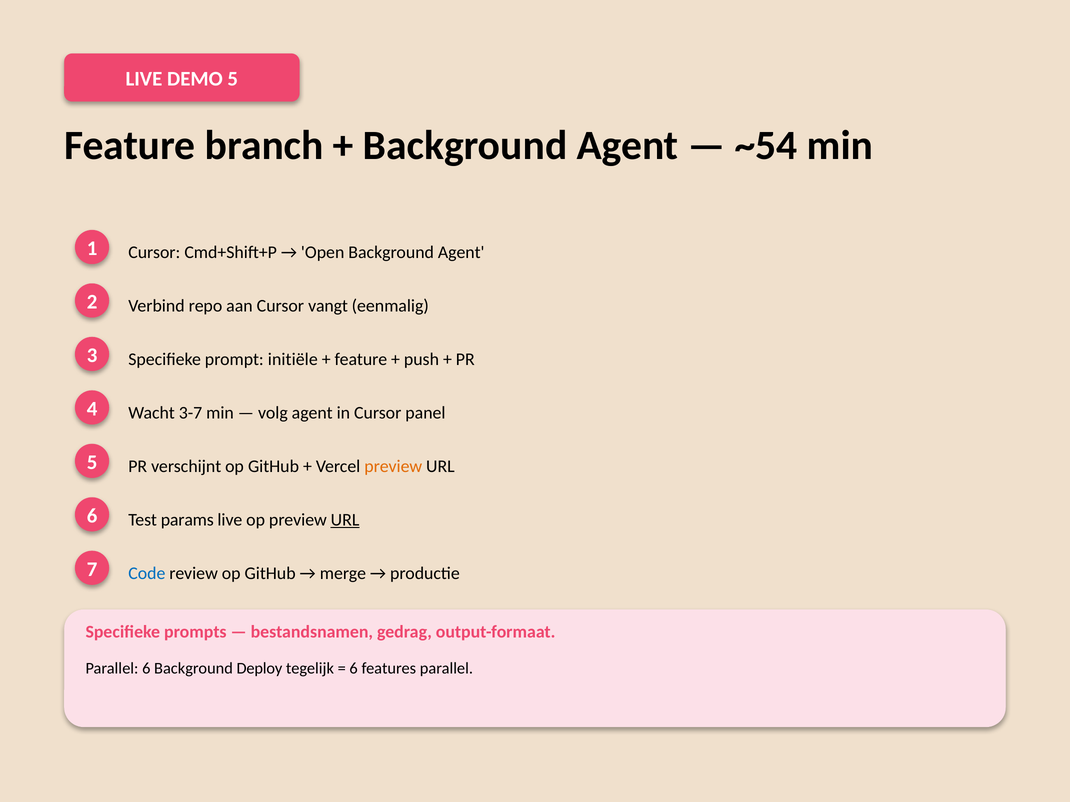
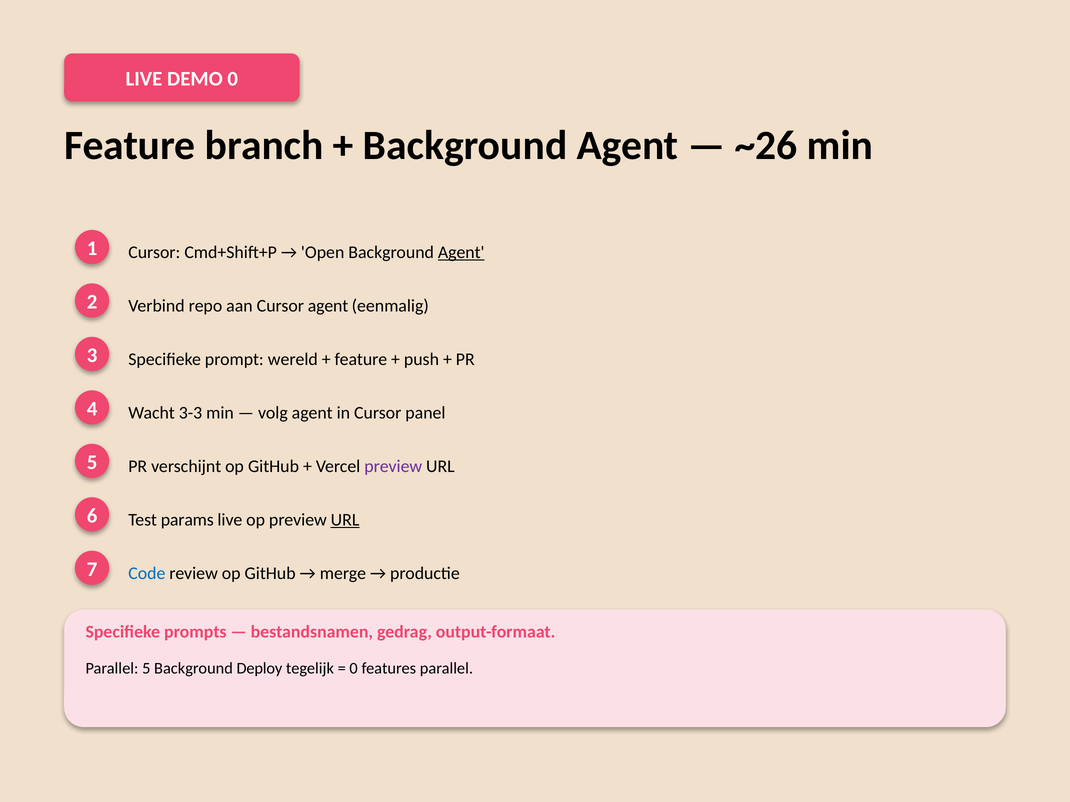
DEMO 5: 5 -> 0
~54: ~54 -> ~26
Agent at (461, 253) underline: none -> present
Cursor vangt: vangt -> agent
initiële: initiële -> wereld
3-7: 3-7 -> 3-3
preview at (393, 467) colour: orange -> purple
Parallel 6: 6 -> 5
6 at (354, 669): 6 -> 0
